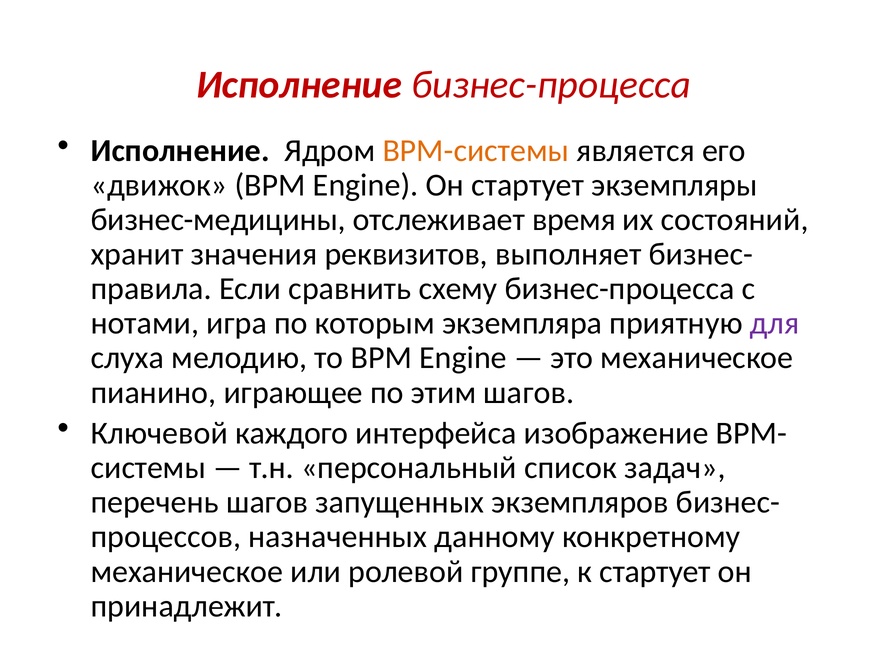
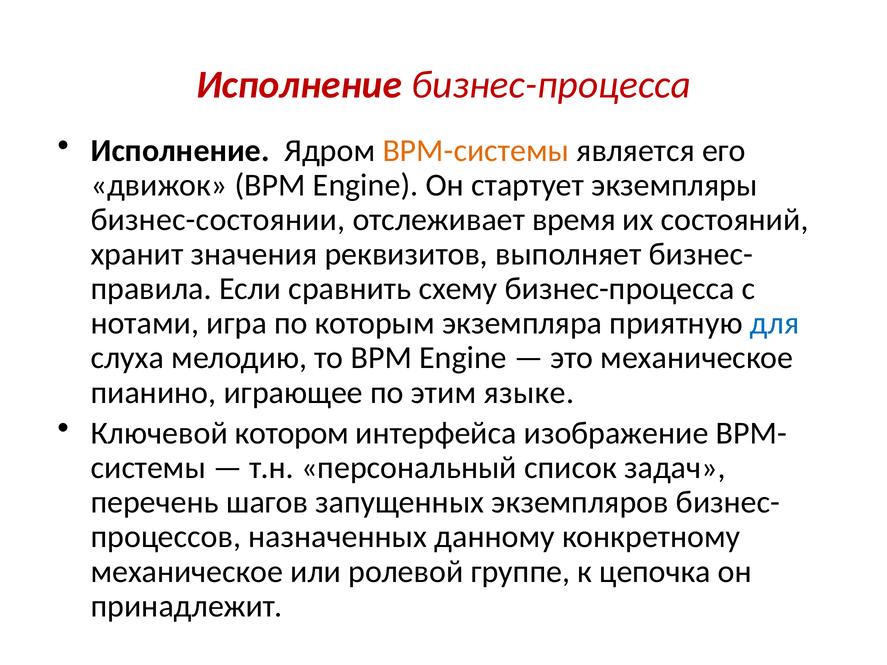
бизнес-медицины: бизнес-медицины -> бизнес-состоянии
для colour: purple -> blue
этим шагов: шагов -> языке
каждого: каждого -> котором
к стартует: стартует -> цепочка
